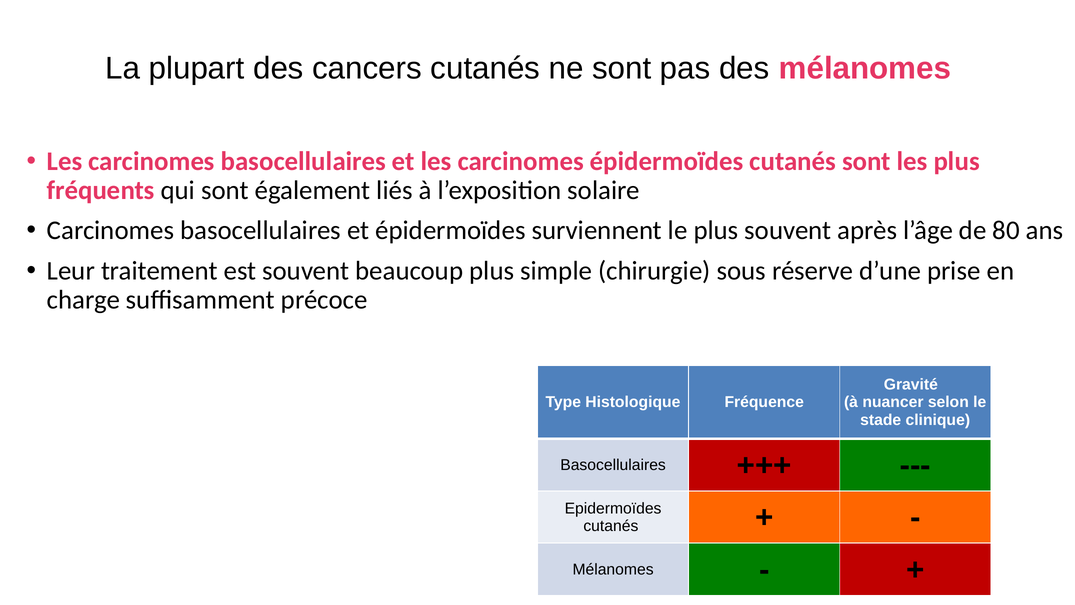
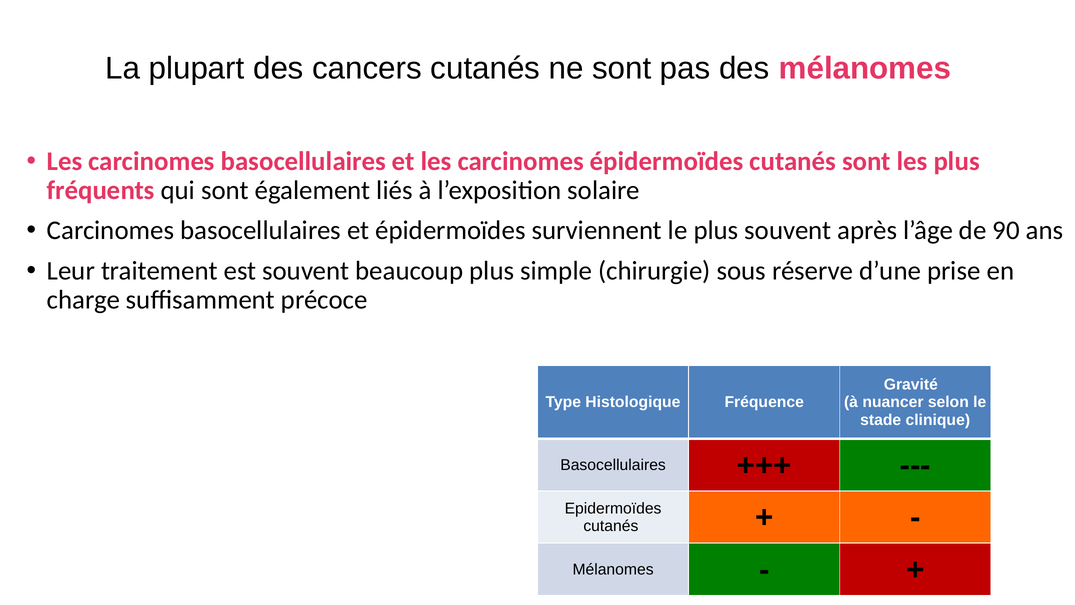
80: 80 -> 90
